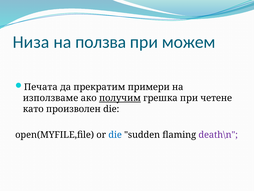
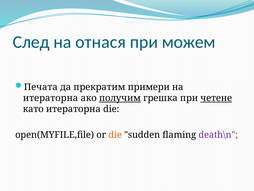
Низа: Низа -> След
ползва: ползва -> отнася
използваме at (51, 98): използваме -> итераторна
четене underline: none -> present
като произволен: произволен -> итераторна
die at (115, 134) colour: blue -> orange
